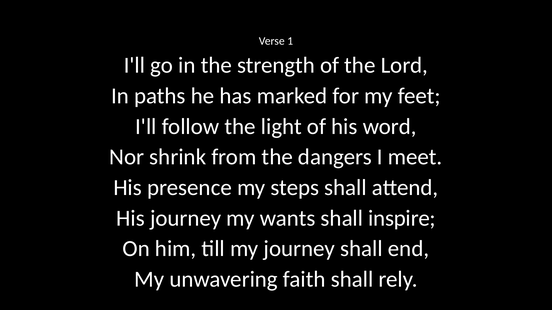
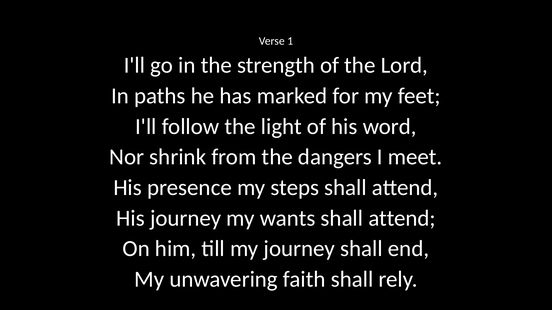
wants shall inspire: inspire -> attend
